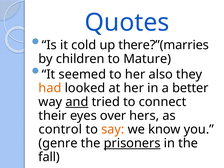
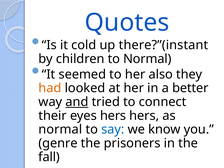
there?”(marries: there?”(marries -> there?”(instant
to Mature: Mature -> Normal
eyes over: over -> hers
control at (60, 129): control -> normal
say colour: orange -> blue
prisoners underline: present -> none
